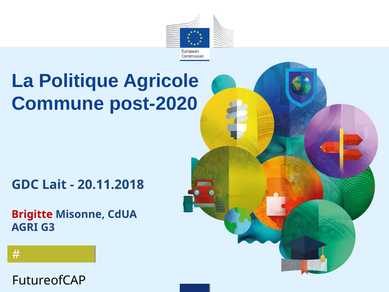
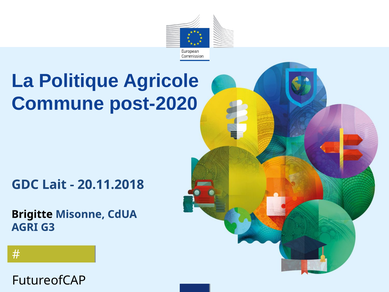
Brigitte colour: red -> black
